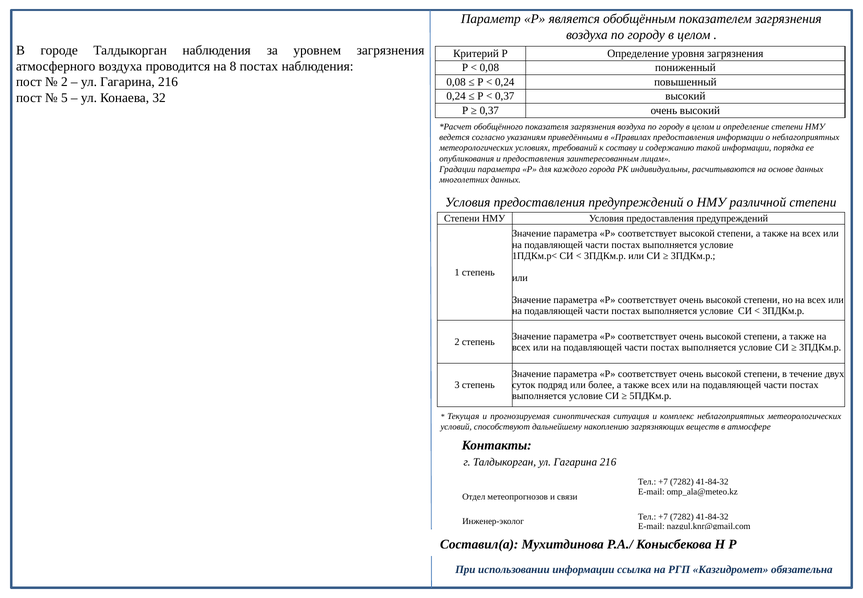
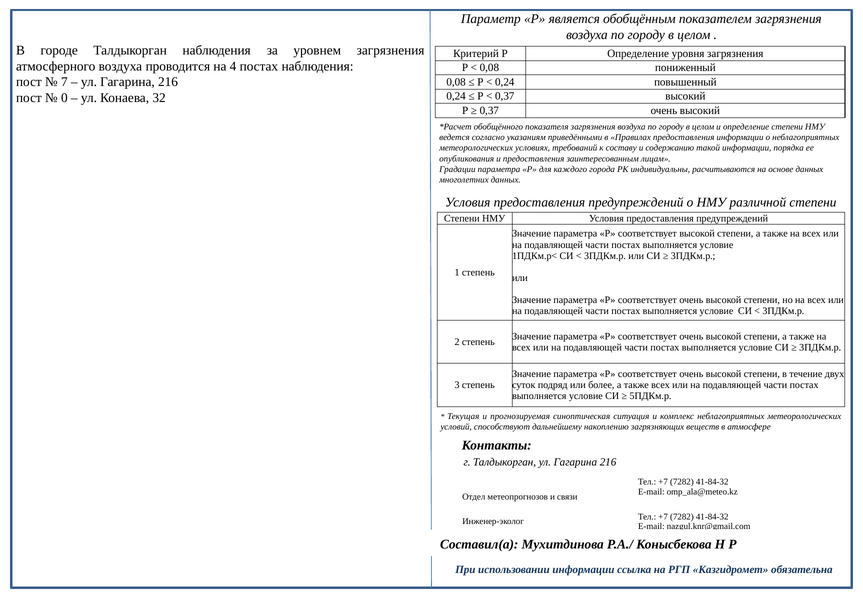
8: 8 -> 4
2 at (64, 82): 2 -> 7
5: 5 -> 0
